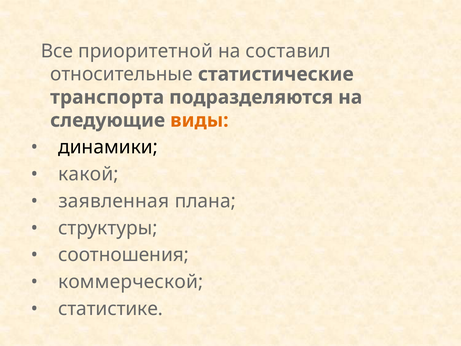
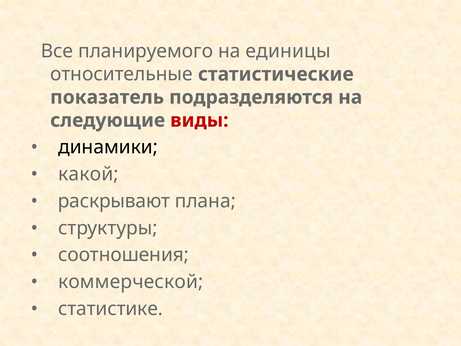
приоритетной: приоритетной -> планируемого
составил: составил -> единицы
транспорта: транспорта -> показатель
виды colour: orange -> red
заявленная: заявленная -> раскрывают
